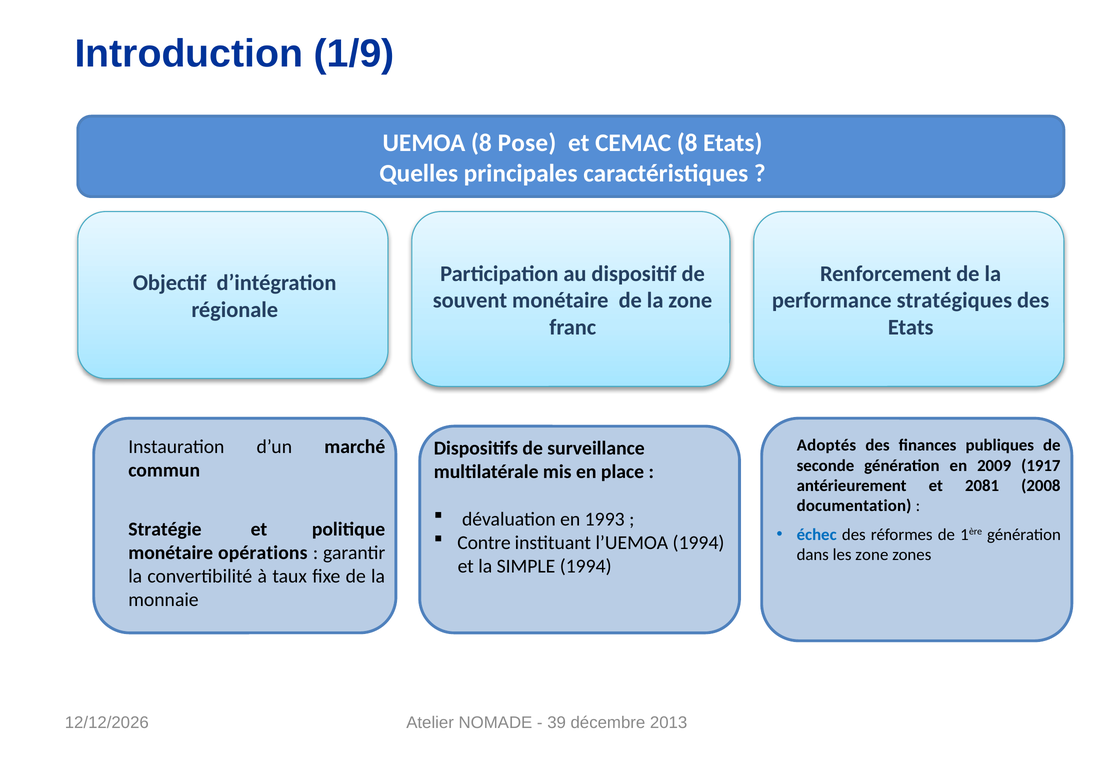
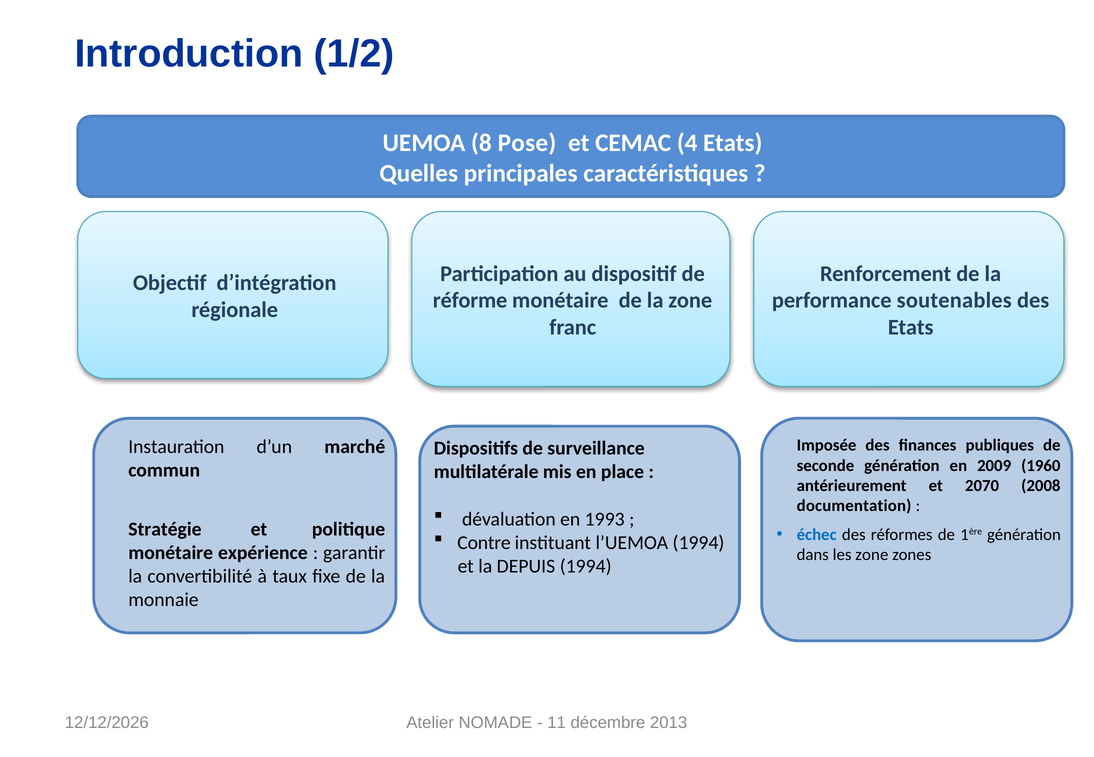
1/9: 1/9 -> 1/2
CEMAC 8: 8 -> 4
souvent: souvent -> réforme
stratégiques: stratégiques -> soutenables
Adoptés: Adoptés -> Imposée
1917: 1917 -> 1960
2081: 2081 -> 2070
opérations: opérations -> expérience
SIMPLE: SIMPLE -> DEPUIS
39: 39 -> 11
